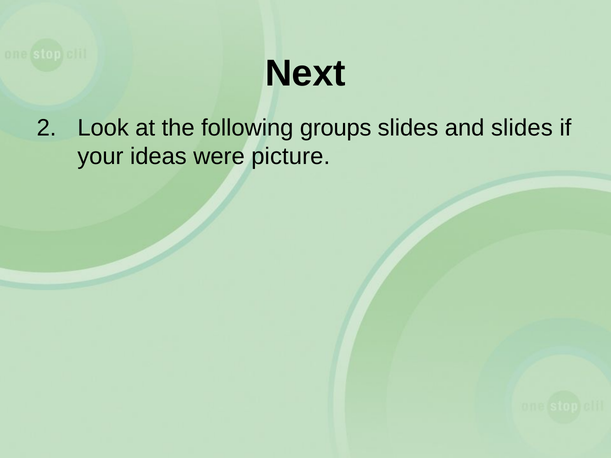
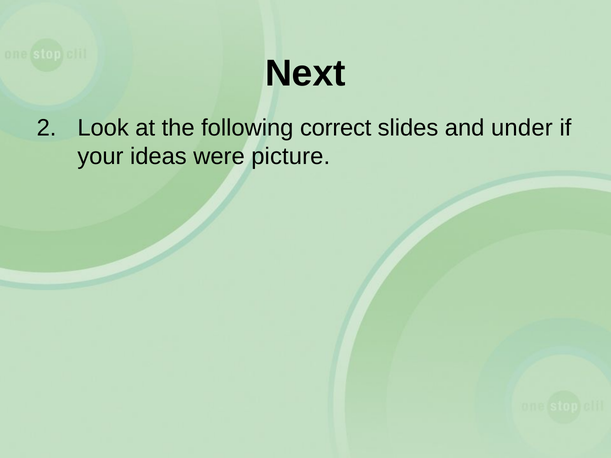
groups: groups -> correct
and slides: slides -> under
